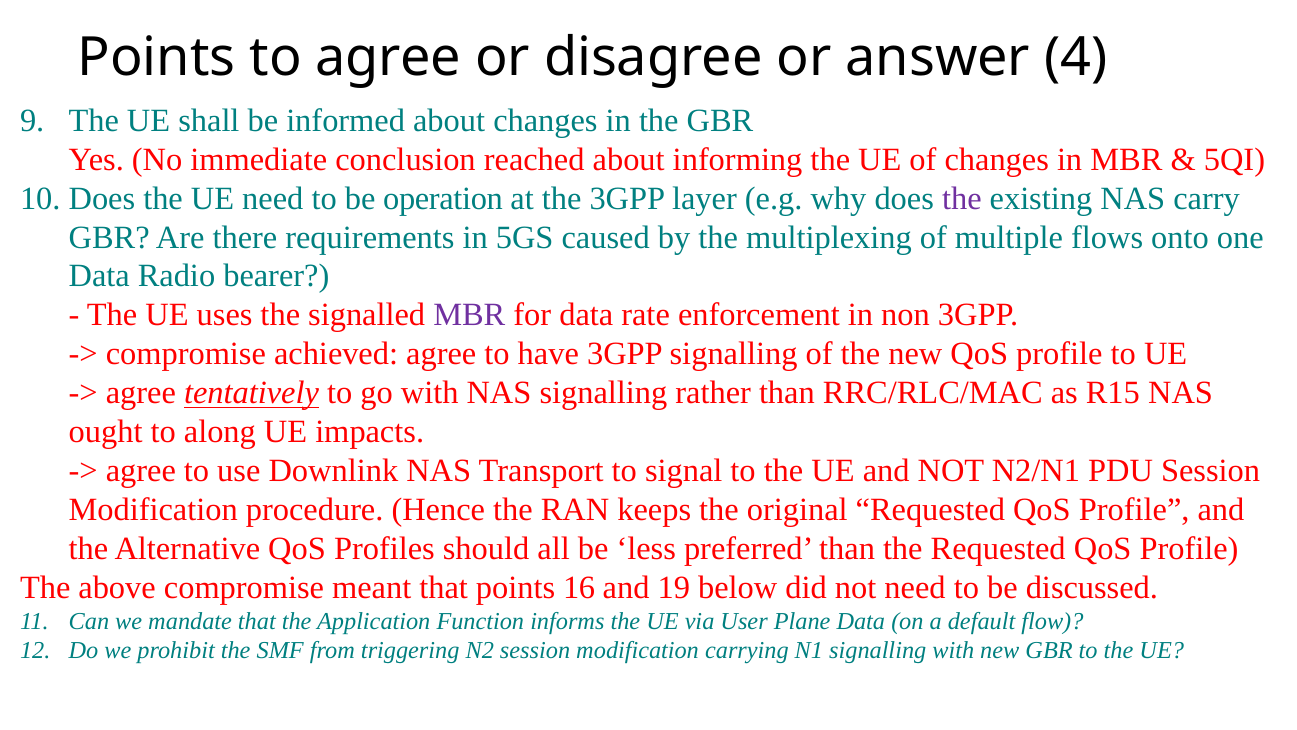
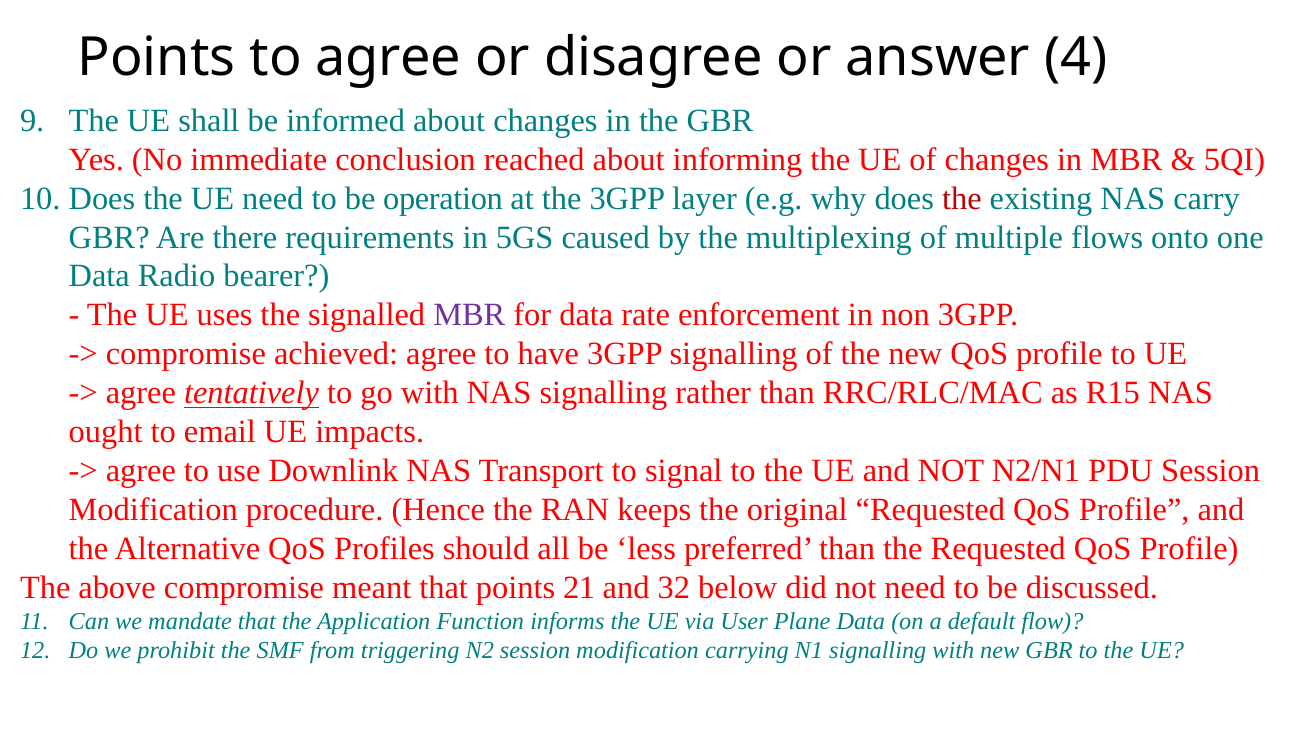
the at (962, 198) colour: purple -> red
along: along -> email
16: 16 -> 21
19: 19 -> 32
